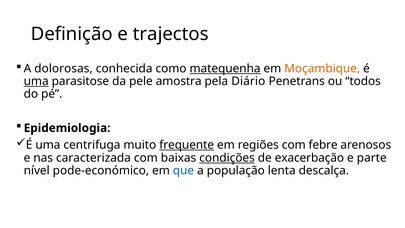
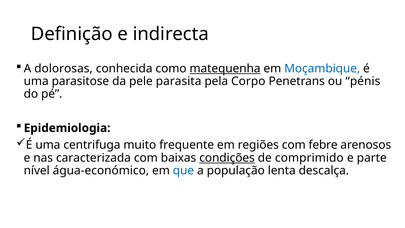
trajectos: trajectos -> indirecta
Moçambique colour: orange -> blue
uma at (36, 81) underline: present -> none
amostra: amostra -> parasita
Diário: Diário -> Corpo
todos: todos -> pénis
frequente underline: present -> none
exacerbação: exacerbação -> comprimido
pode-económico: pode-económico -> água-económico
